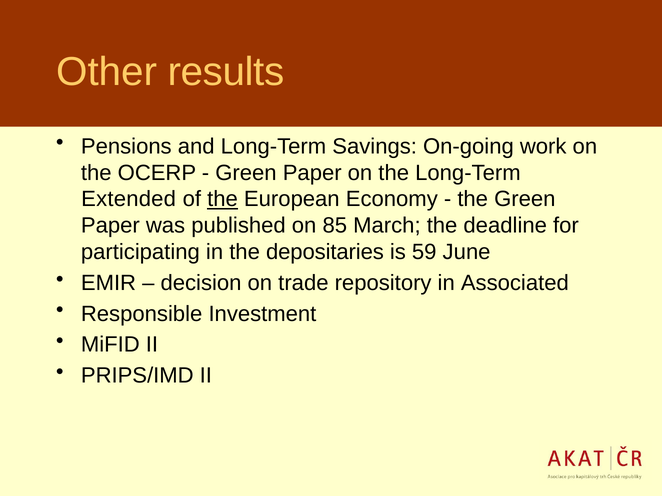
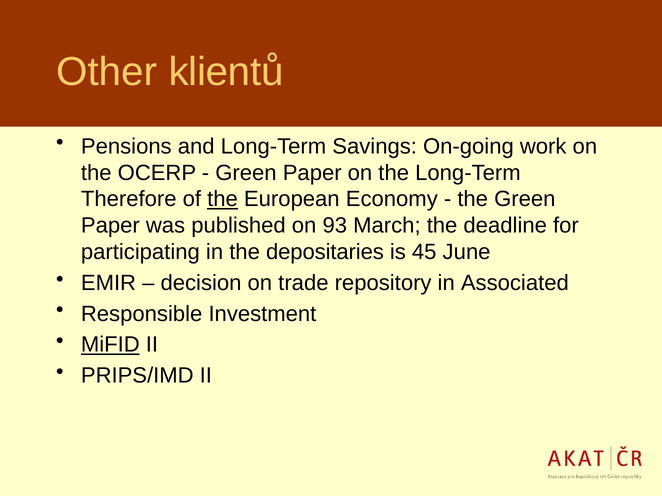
results: results -> klientů
Extended: Extended -> Therefore
85: 85 -> 93
59: 59 -> 45
MiFID underline: none -> present
